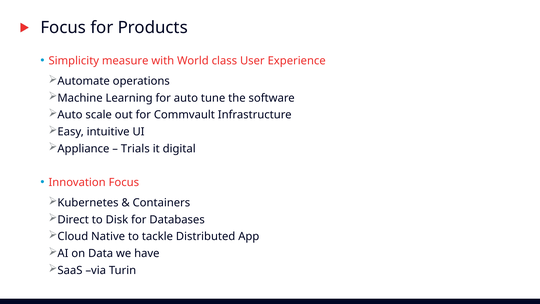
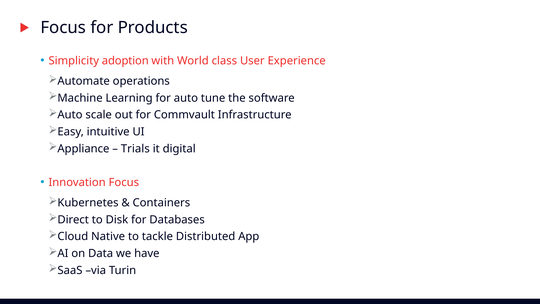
measure: measure -> adoption
